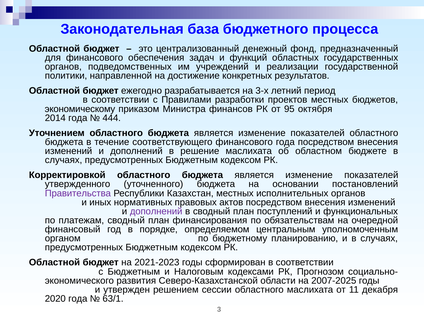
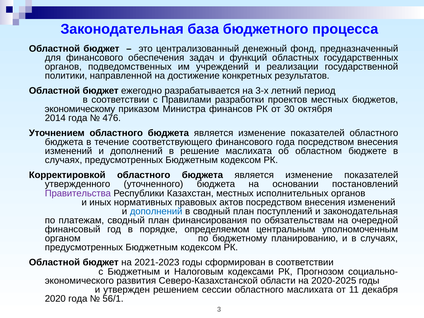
95: 95 -> 30
444: 444 -> 476
дополнений at (156, 211) colour: purple -> blue
и функциональных: функциональных -> законодательная
2007-2025: 2007-2025 -> 2020-2025
63/1: 63/1 -> 56/1
